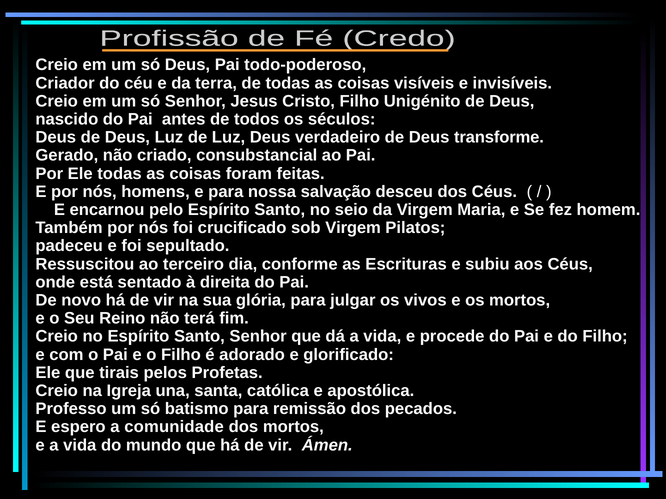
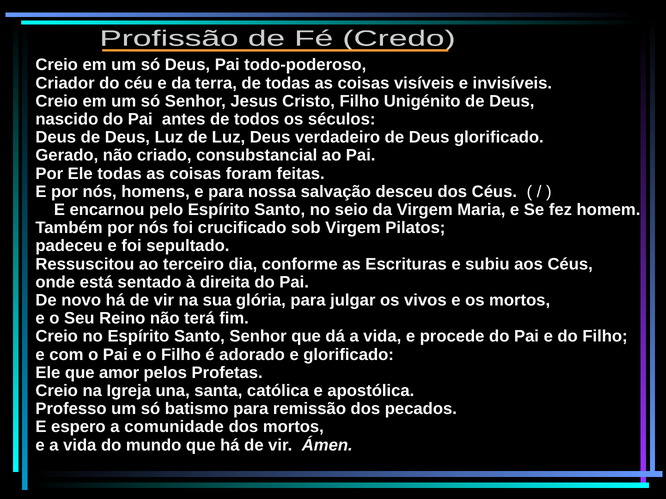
Deus transforme: transforme -> glorificado
tirais: tirais -> amor
